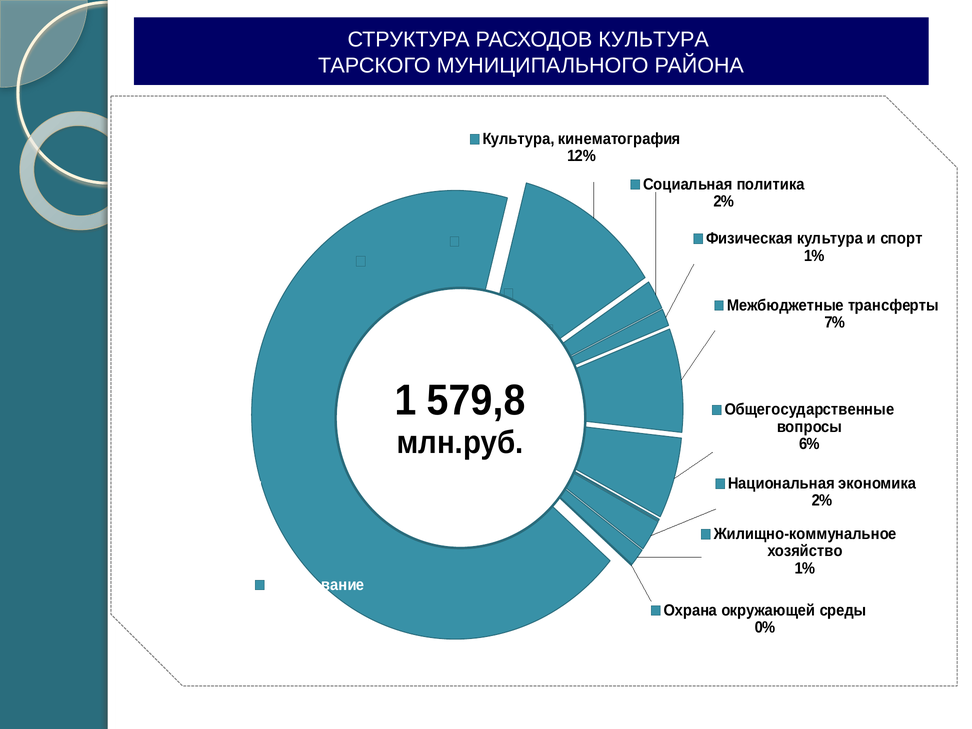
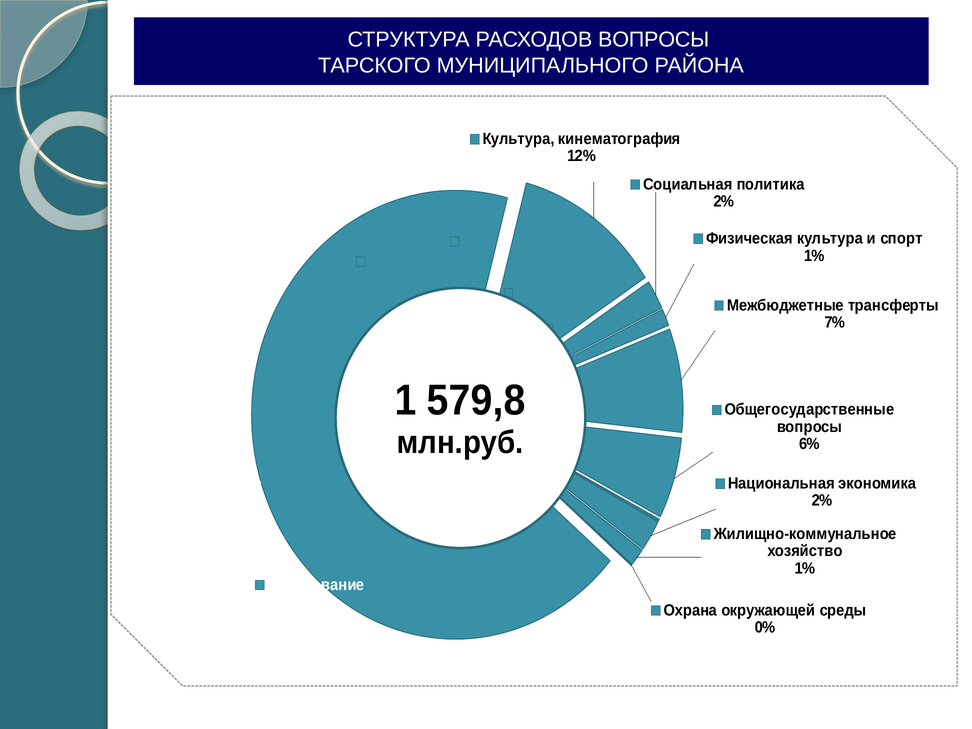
РАСХОДОВ КУЛЬТУРА: КУЛЬТУРА -> ВОПРОСЫ
